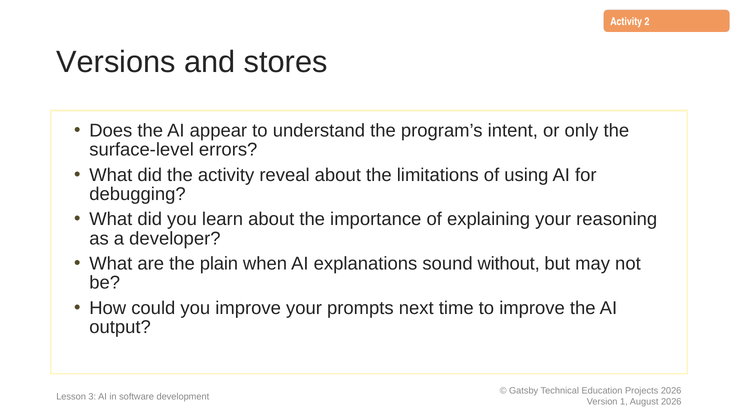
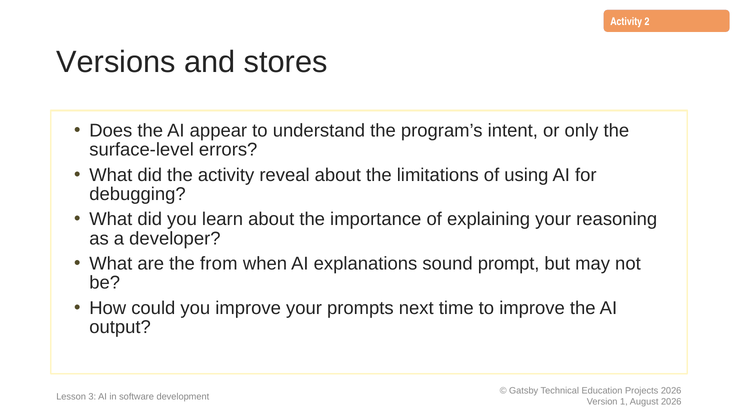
plain: plain -> from
without: without -> prompt
